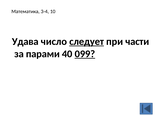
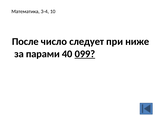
Удава: Удава -> После
следует underline: present -> none
части: части -> ниже
